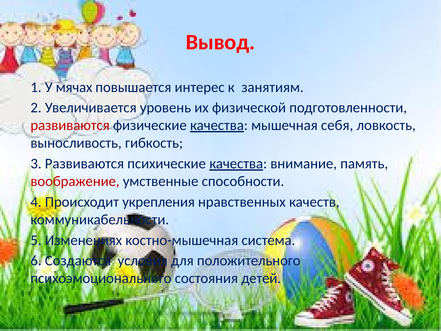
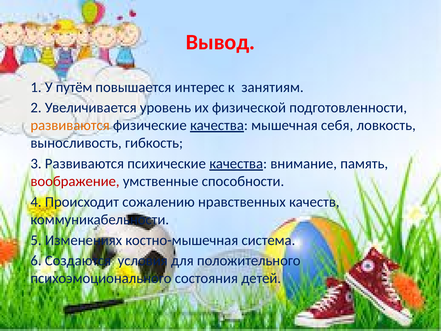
мячах: мячах -> путём
развиваются at (70, 125) colour: red -> orange
укрепления: укрепления -> сожалению
